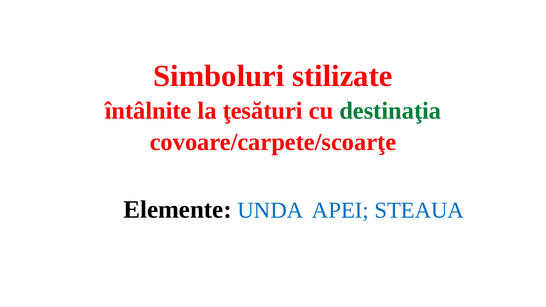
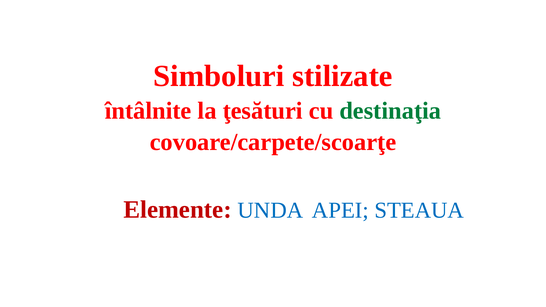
Elemente colour: black -> red
